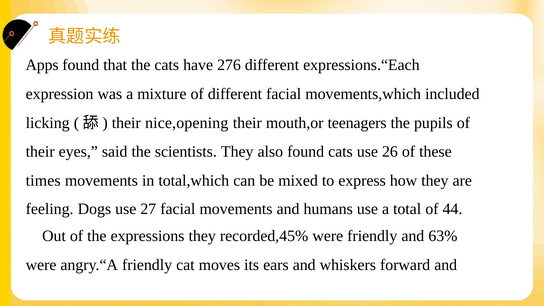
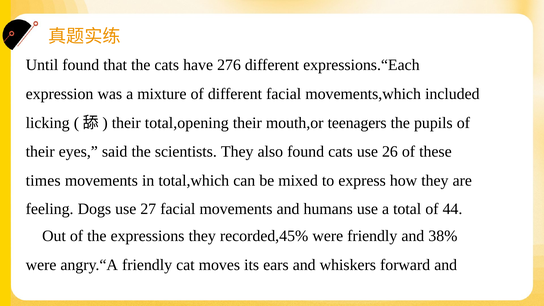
Apps: Apps -> Until
nice,opening: nice,opening -> total,opening
63%: 63% -> 38%
